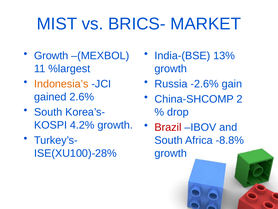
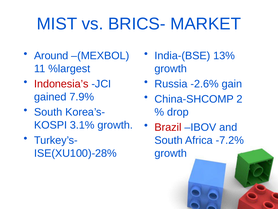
Growth at (51, 56): Growth -> Around
Indonesia’s colour: orange -> red
2.6%: 2.6% -> 7.9%
4.2%: 4.2% -> 3.1%
-8.8%: -8.8% -> -7.2%
